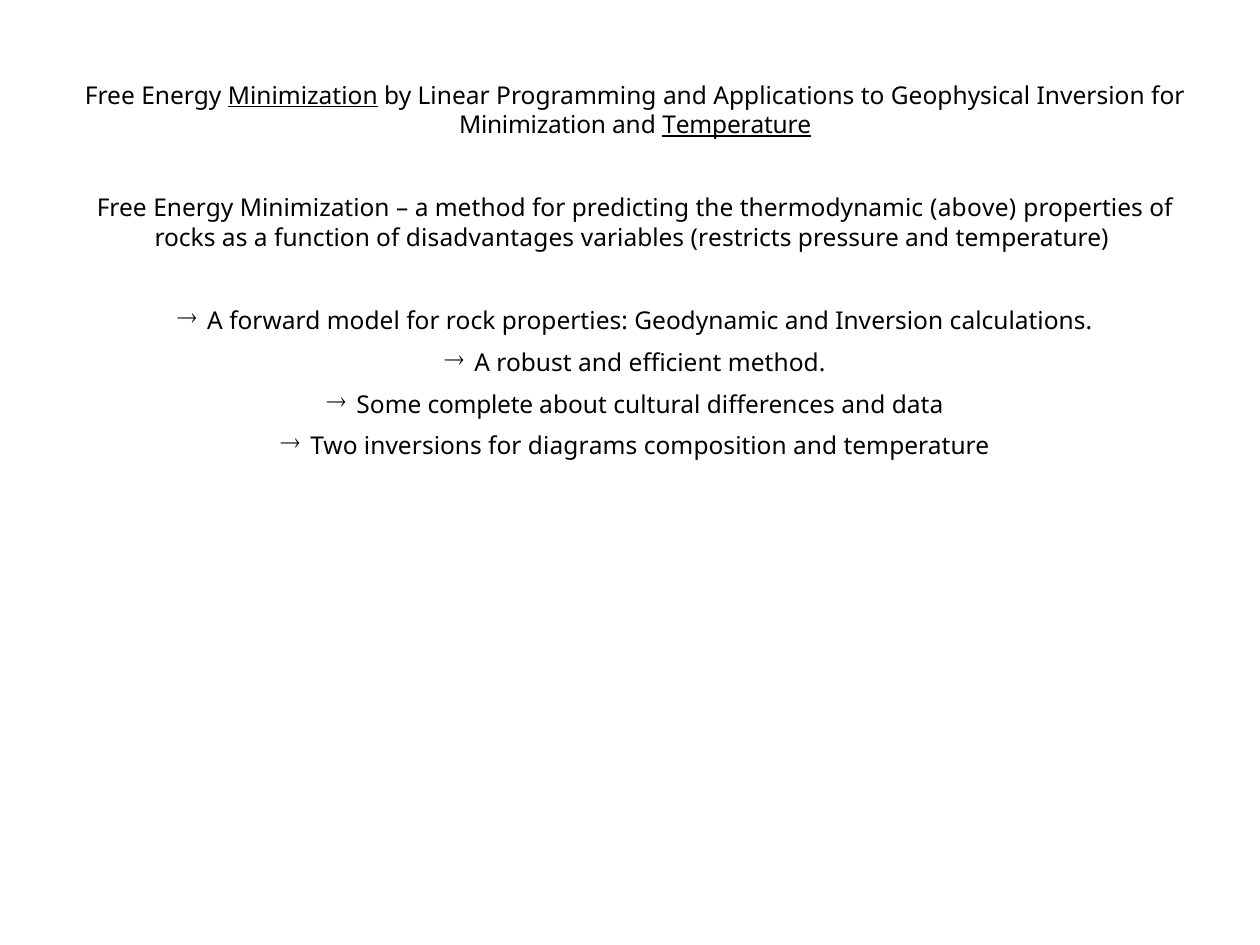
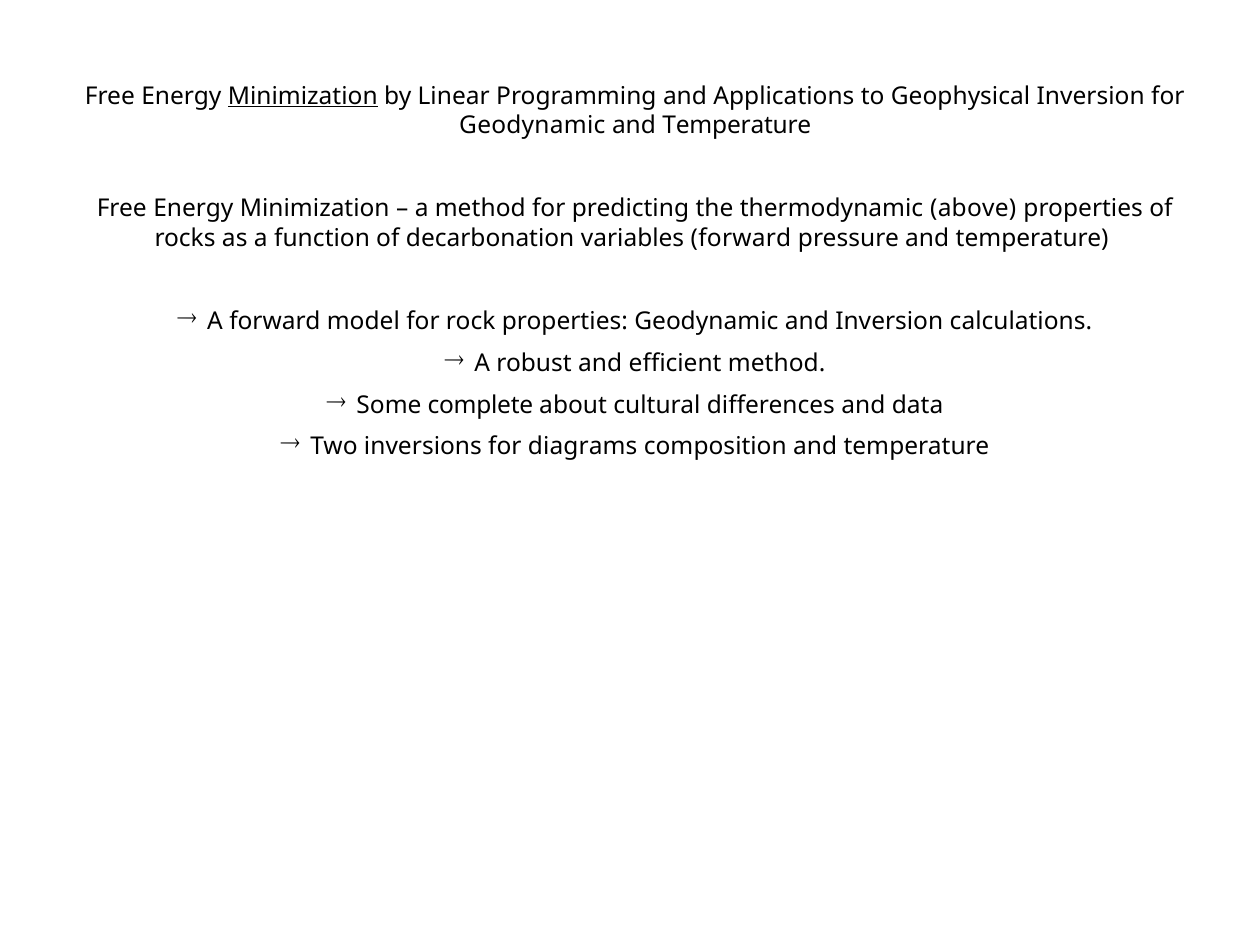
Minimization at (533, 126): Minimization -> Geodynamic
Temperature at (737, 126) underline: present -> none
disadvantages: disadvantages -> decarbonation
variables restricts: restricts -> forward
